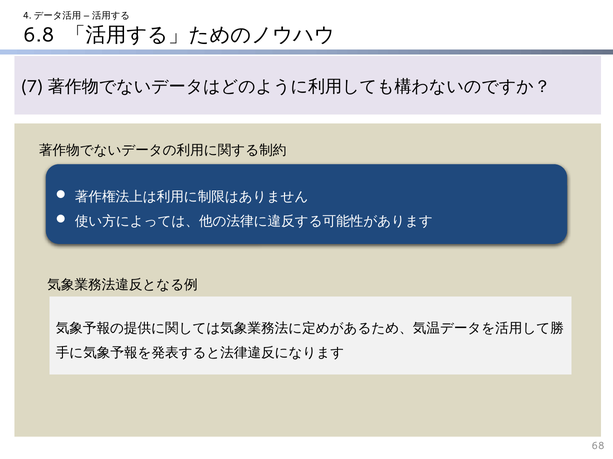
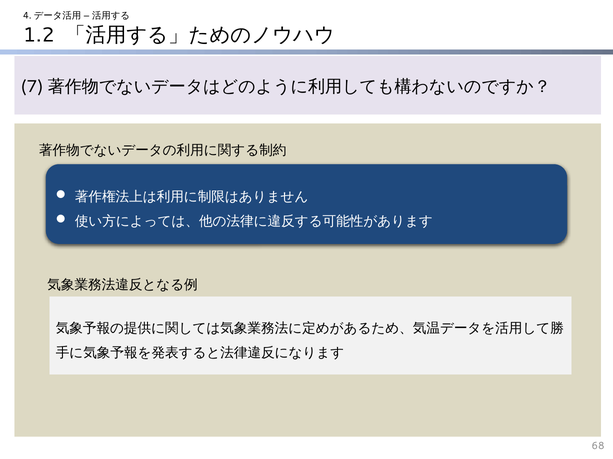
6.8: 6.8 -> 1.2
